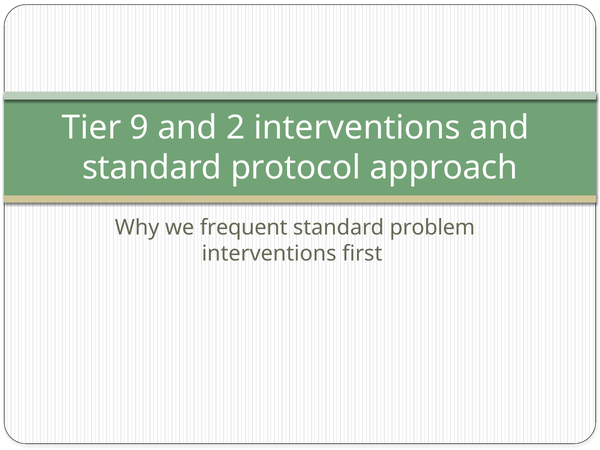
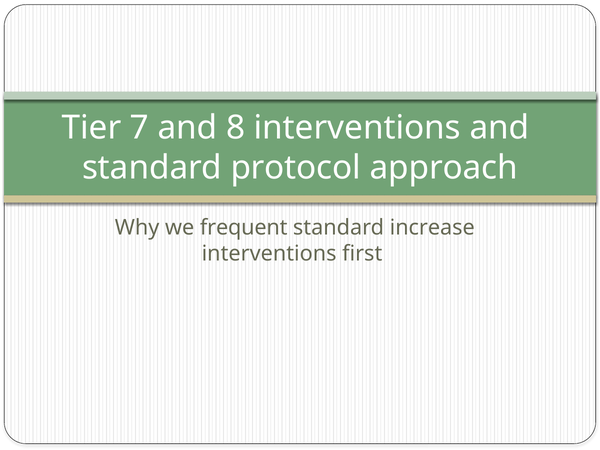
9: 9 -> 7
2: 2 -> 8
problem: problem -> increase
